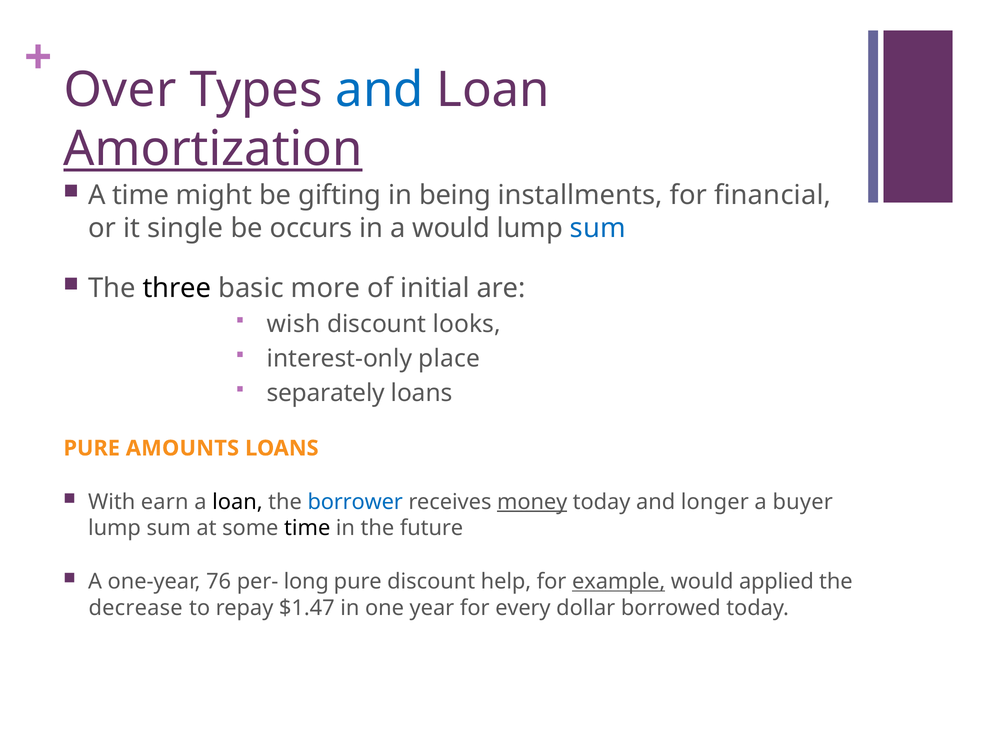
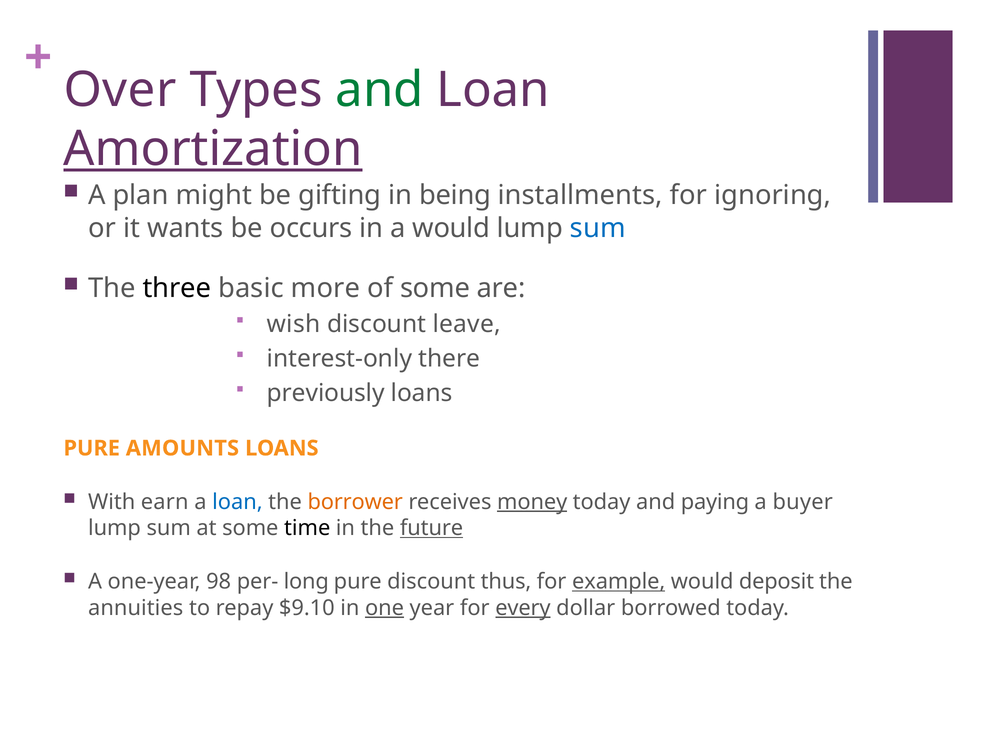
and at (380, 90) colour: blue -> green
A time: time -> plan
financial: financial -> ignoring
single: single -> wants
of initial: initial -> some
looks: looks -> leave
place: place -> there
separately: separately -> previously
loan at (237, 502) colour: black -> blue
borrower colour: blue -> orange
longer: longer -> paying
future underline: none -> present
76: 76 -> 98
help: help -> thus
applied: applied -> deposit
decrease: decrease -> annuities
$1.47: $1.47 -> $9.10
one underline: none -> present
every underline: none -> present
